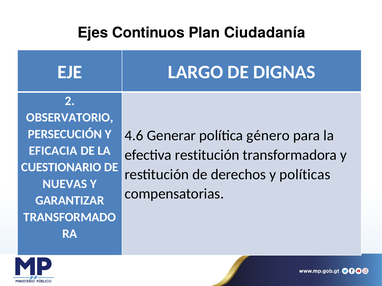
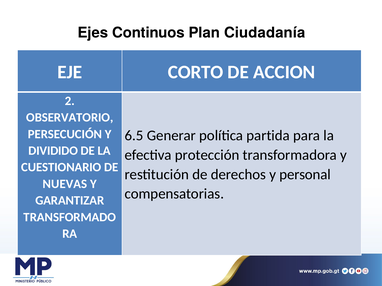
LARGO: LARGO -> CORTO
DIGNAS: DIGNAS -> ACCION
4.6: 4.6 -> 6.5
género: género -> partida
EFICACIA: EFICACIA -> DIVIDIDO
efectiva restitución: restitución -> protección
políticas: políticas -> personal
